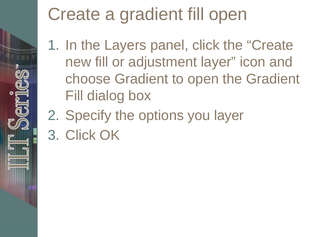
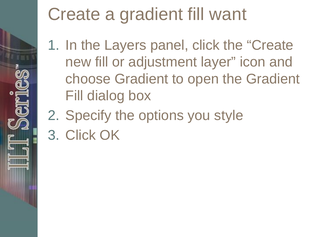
fill open: open -> want
you layer: layer -> style
